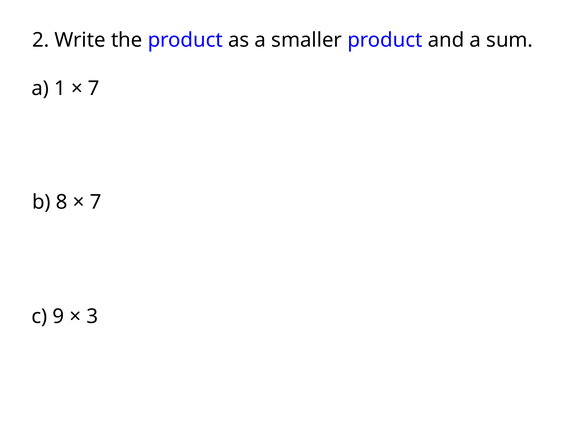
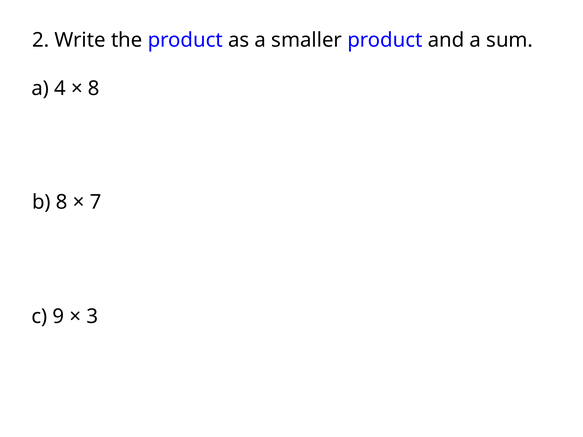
1: 1 -> 4
7 at (94, 88): 7 -> 8
